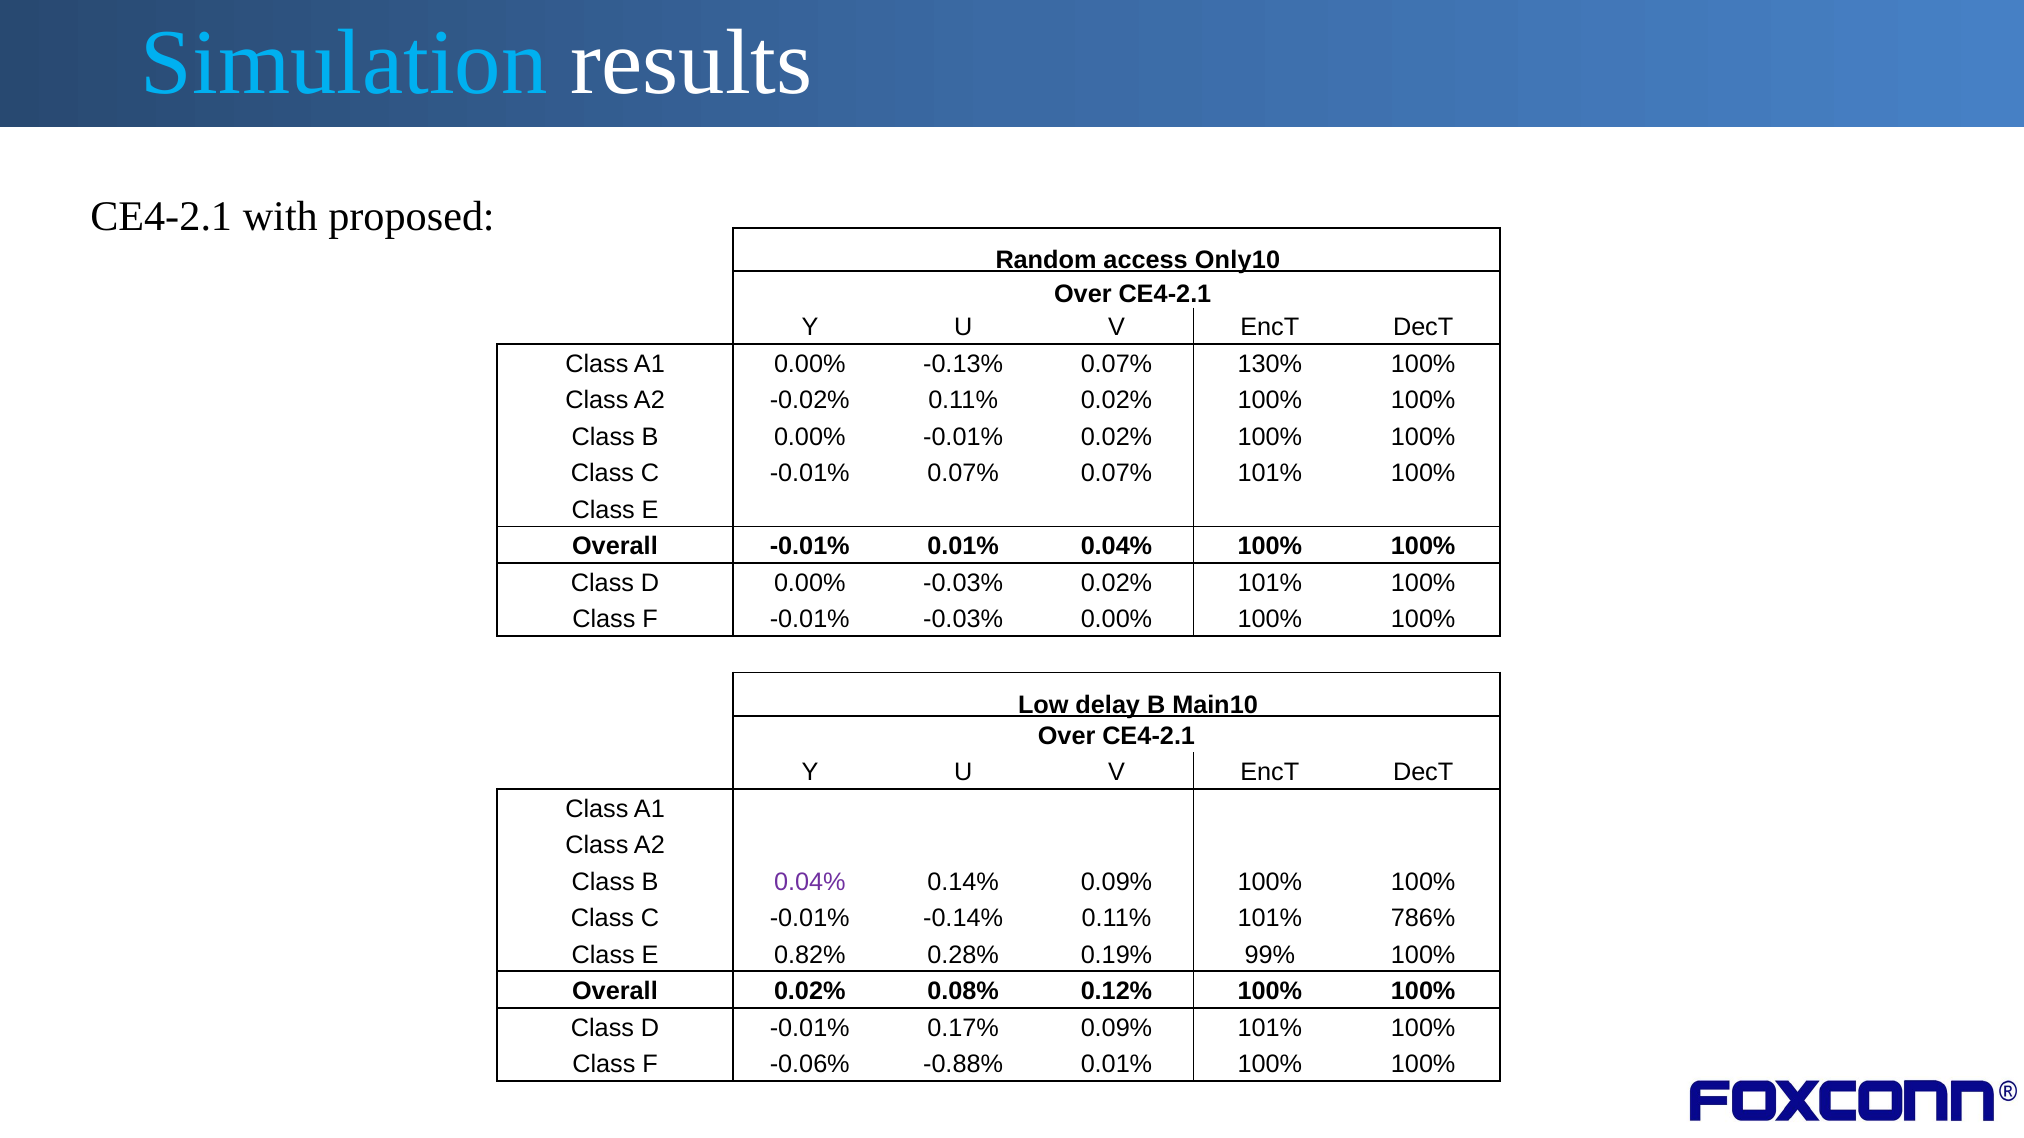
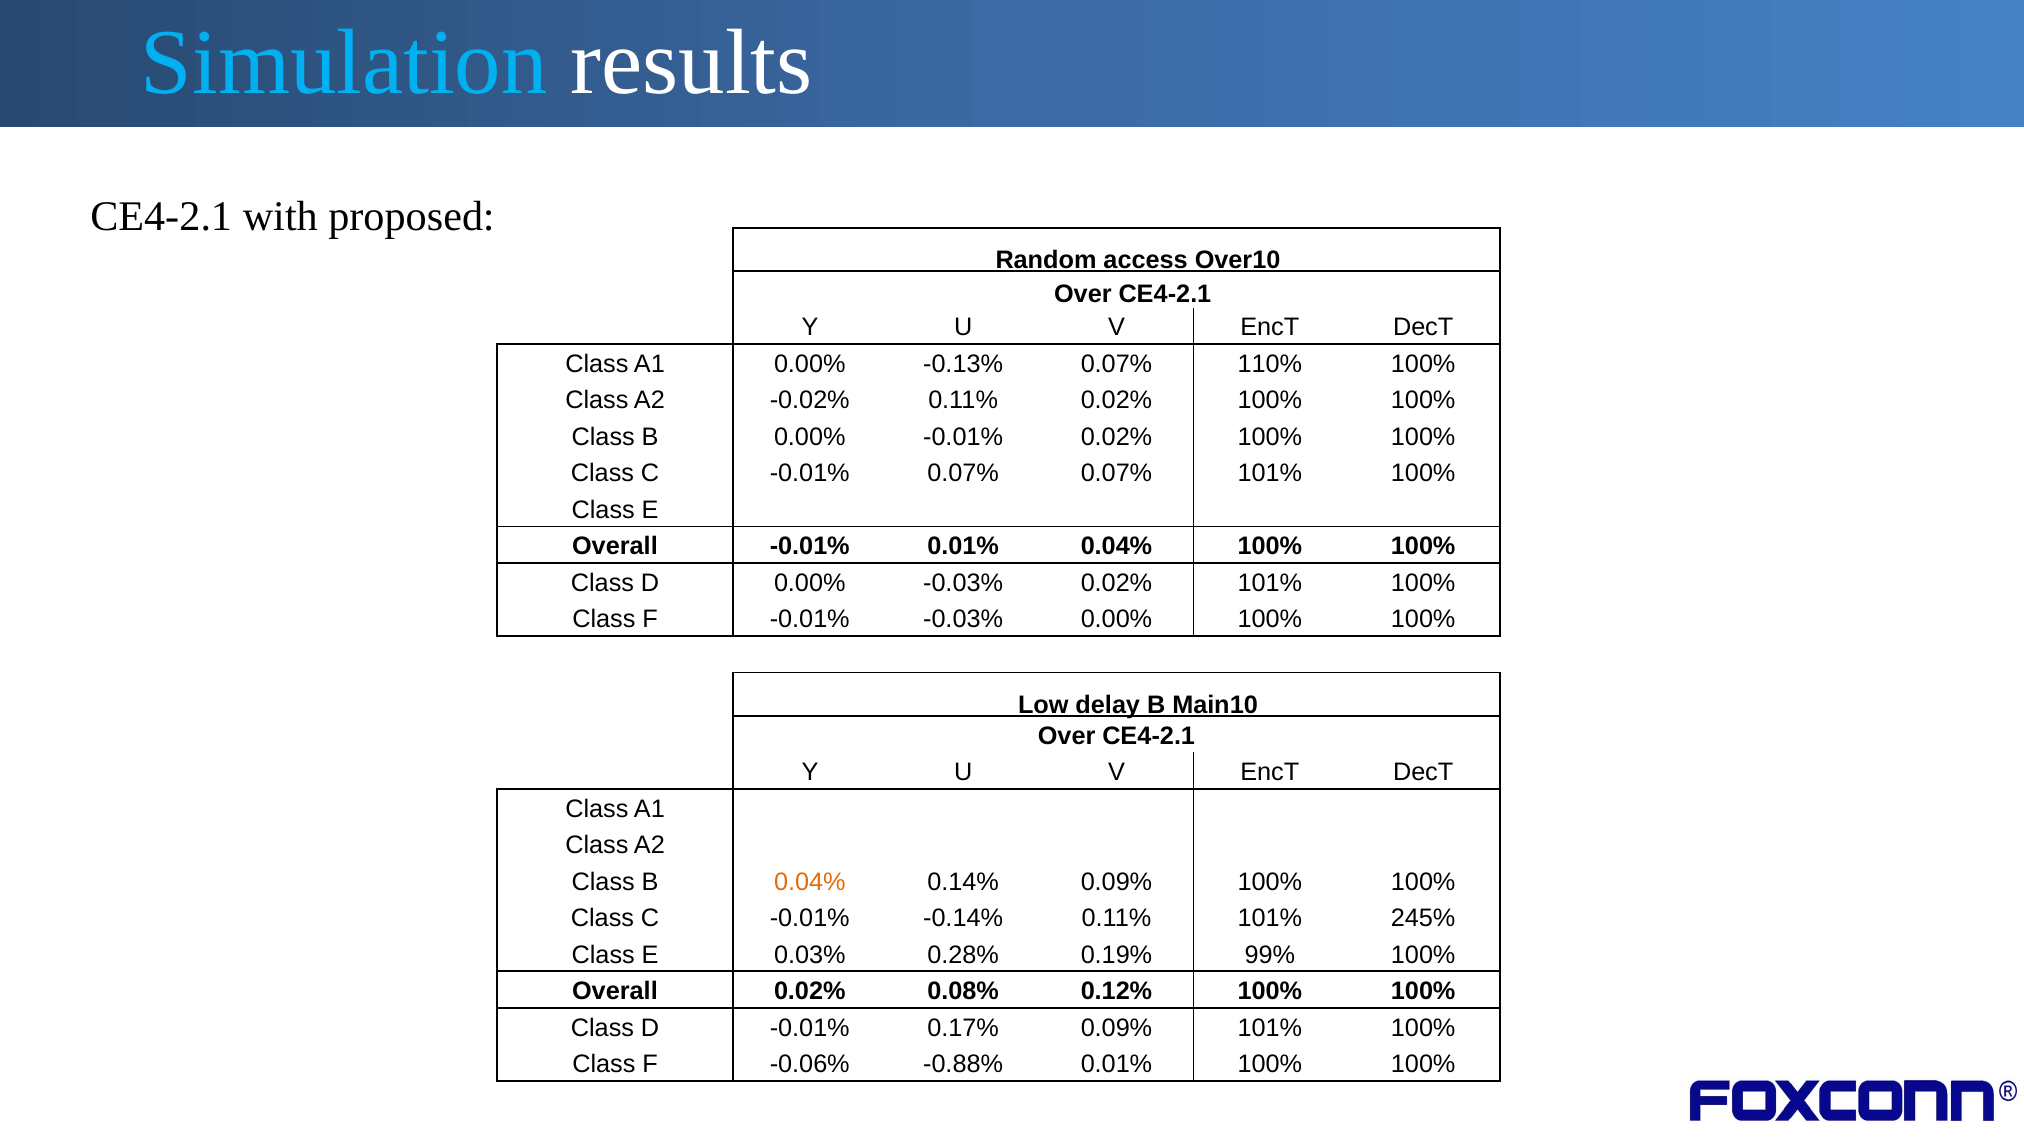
Only10: Only10 -> Over10
130%: 130% -> 110%
0.04% at (810, 882) colour: purple -> orange
786%: 786% -> 245%
0.82%: 0.82% -> 0.03%
